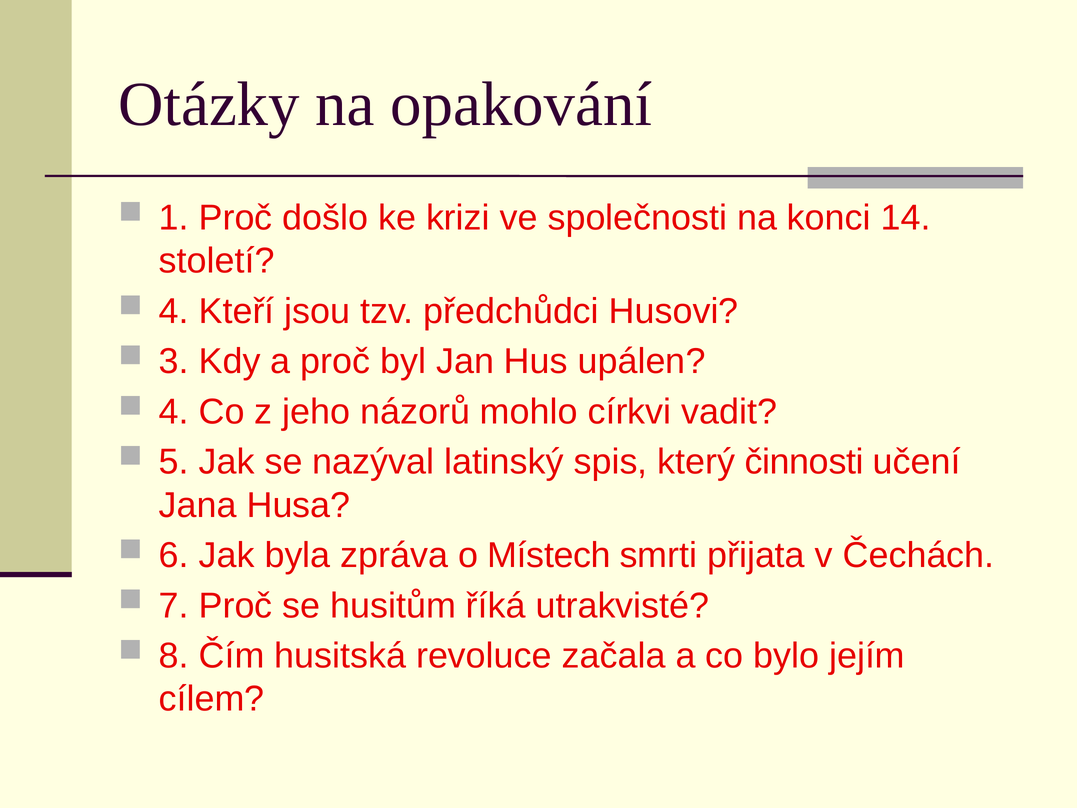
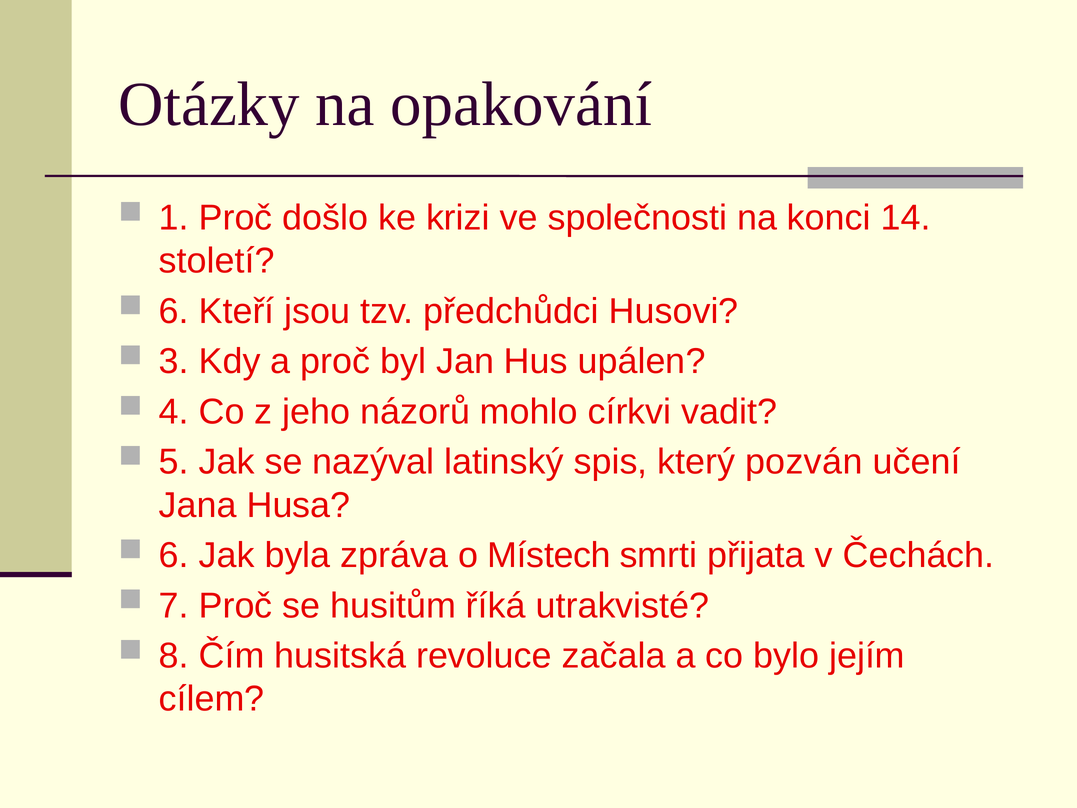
4 at (174, 311): 4 -> 6
činnosti: činnosti -> pozván
